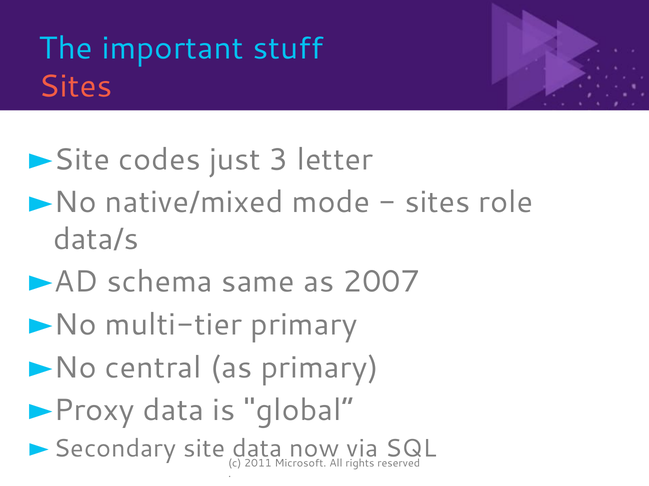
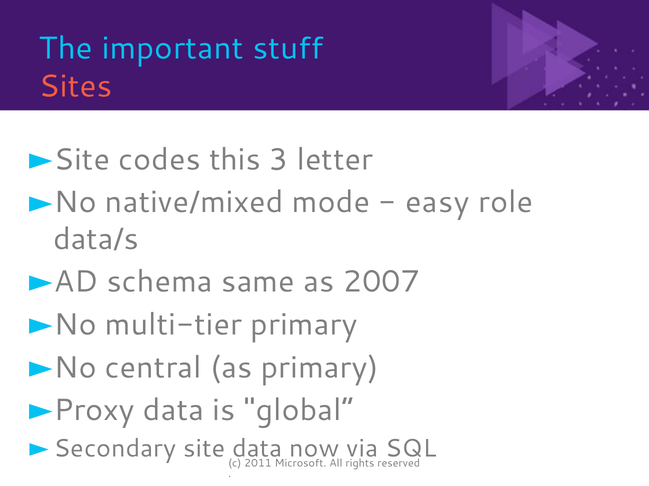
just: just -> this
sites at (438, 203): sites -> easy
